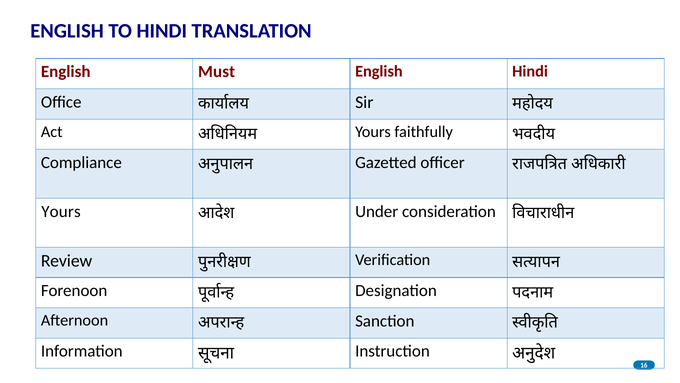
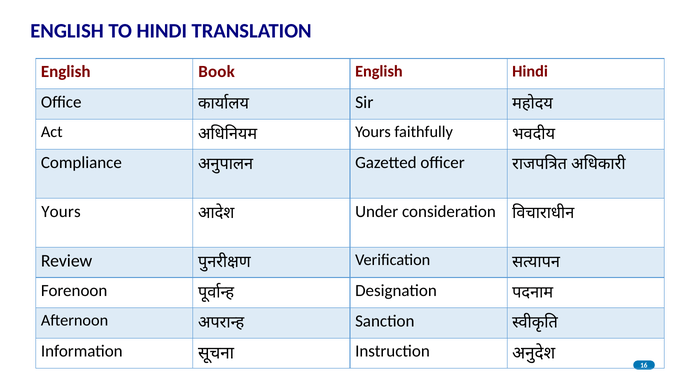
Must: Must -> Book
